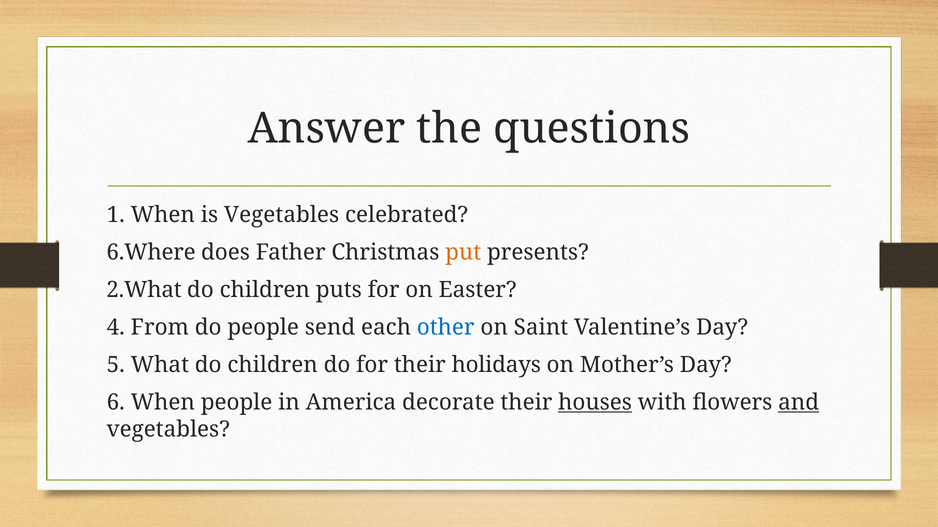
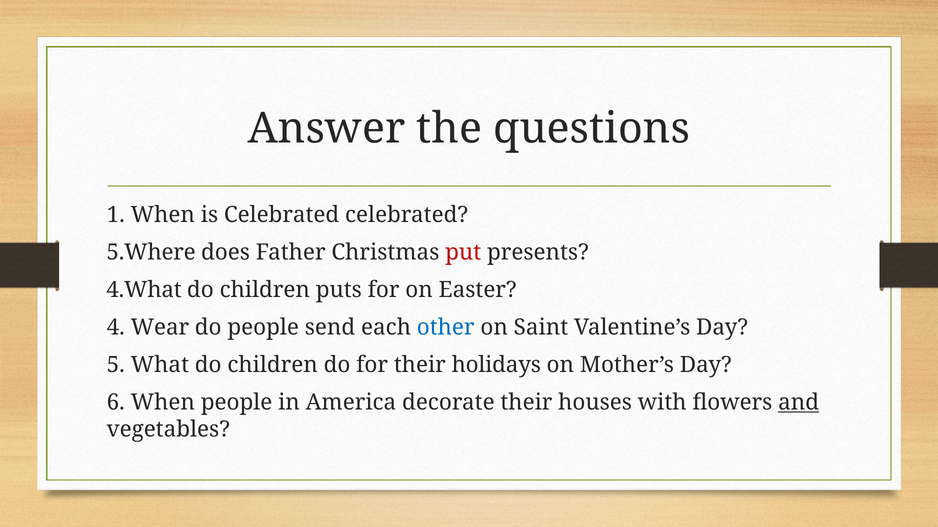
is Vegetables: Vegetables -> Celebrated
6.Where: 6.Where -> 5.Where
put colour: orange -> red
2.What: 2.What -> 4.What
From: From -> Wear
houses underline: present -> none
